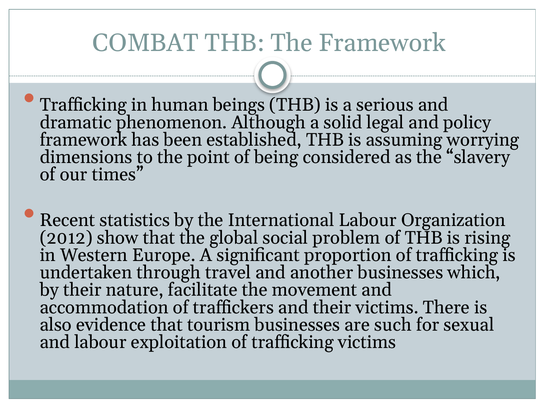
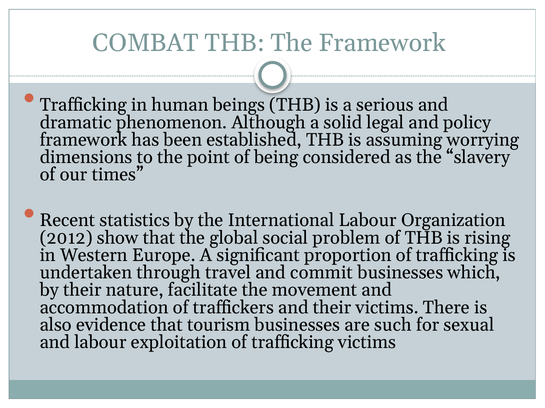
another: another -> commit
